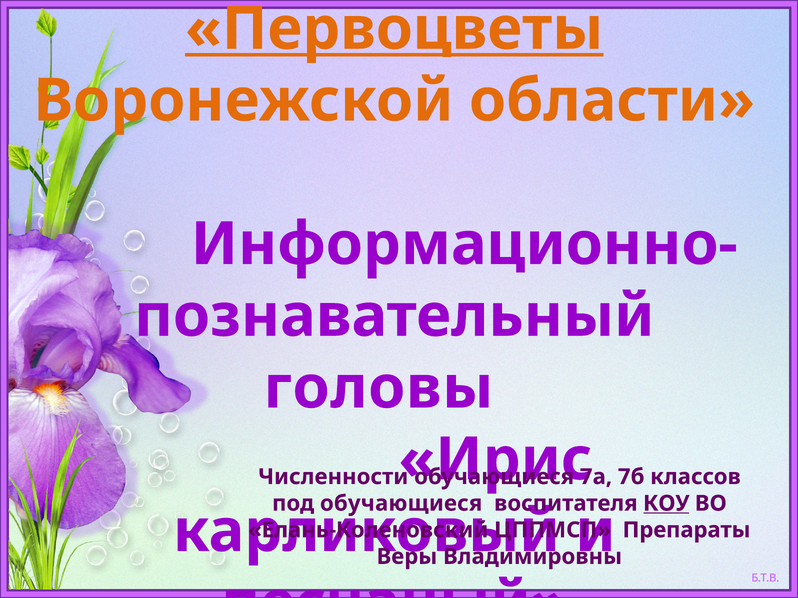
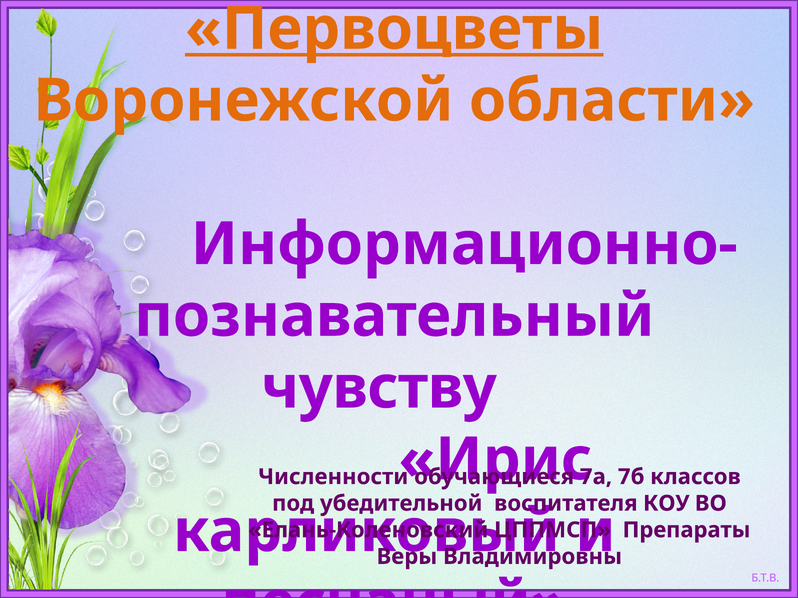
головы: головы -> чувству
под обучающиеся: обучающиеся -> убедительной
КОУ underline: present -> none
